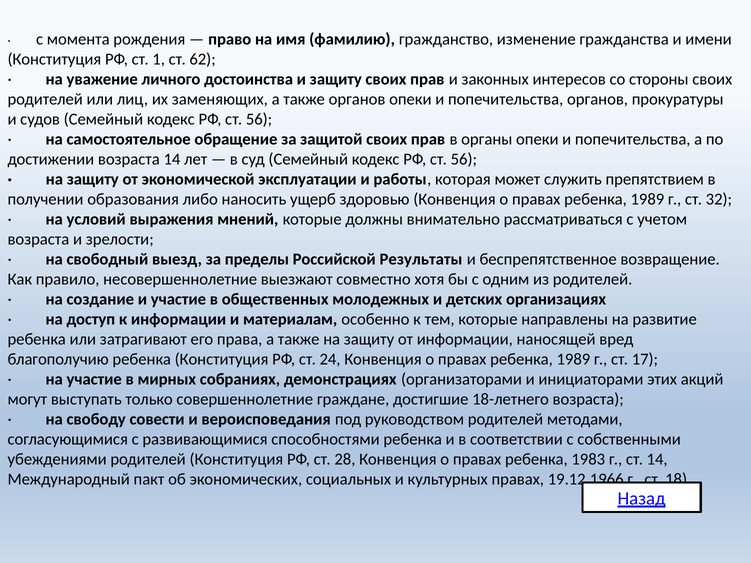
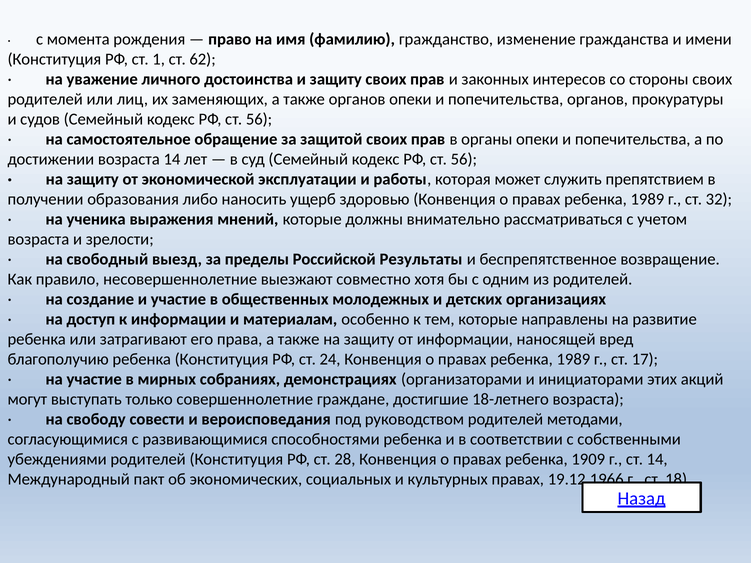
условий: условий -> ученика
1983: 1983 -> 1909
